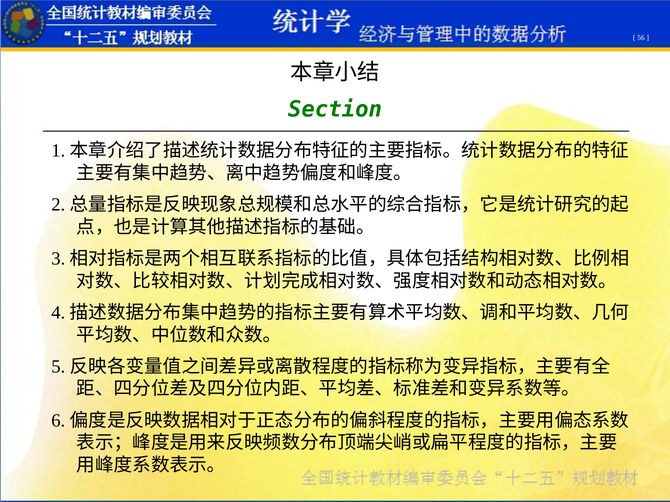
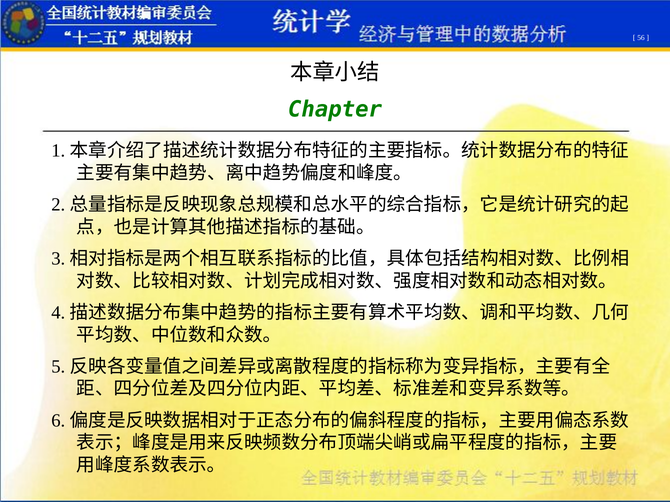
Section: Section -> Chapter
